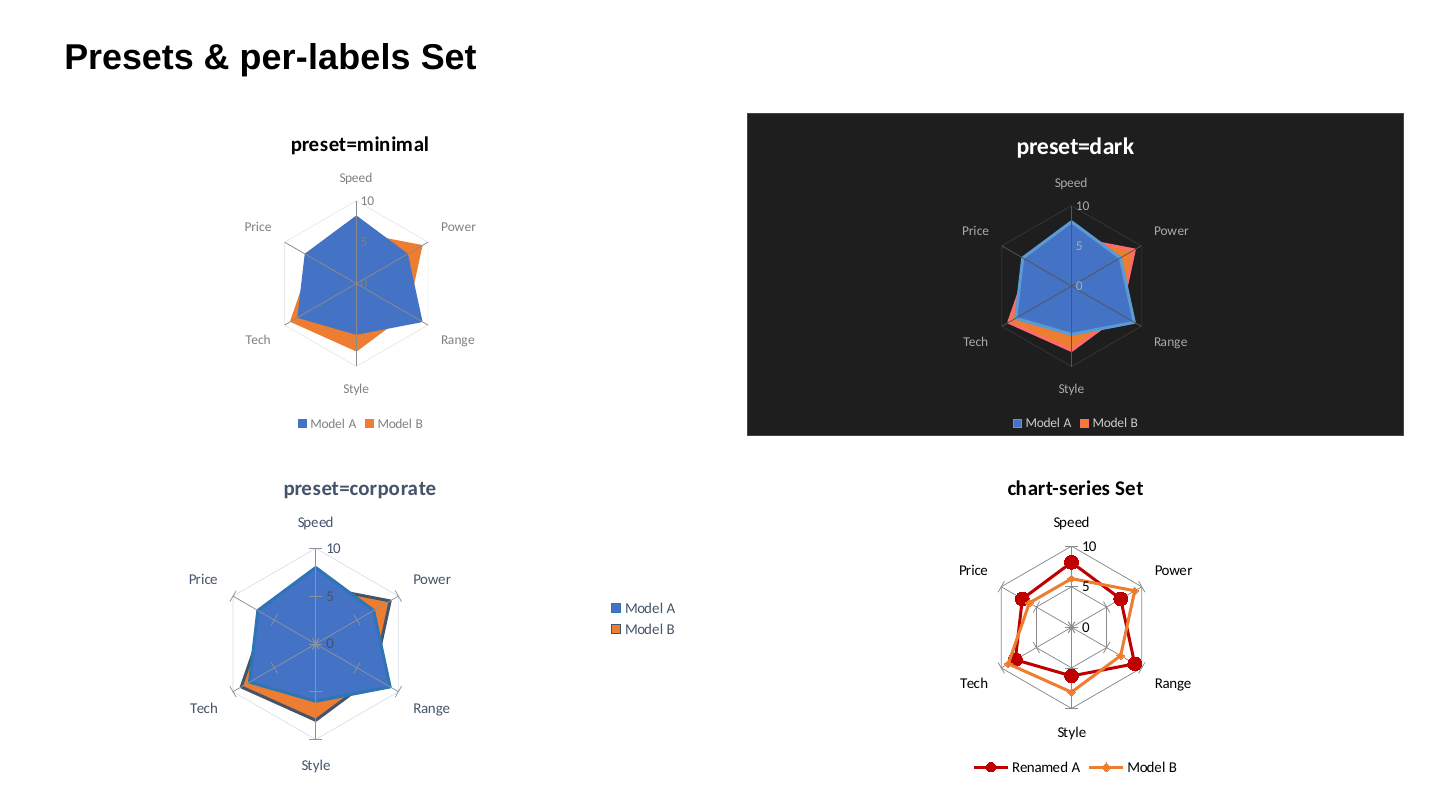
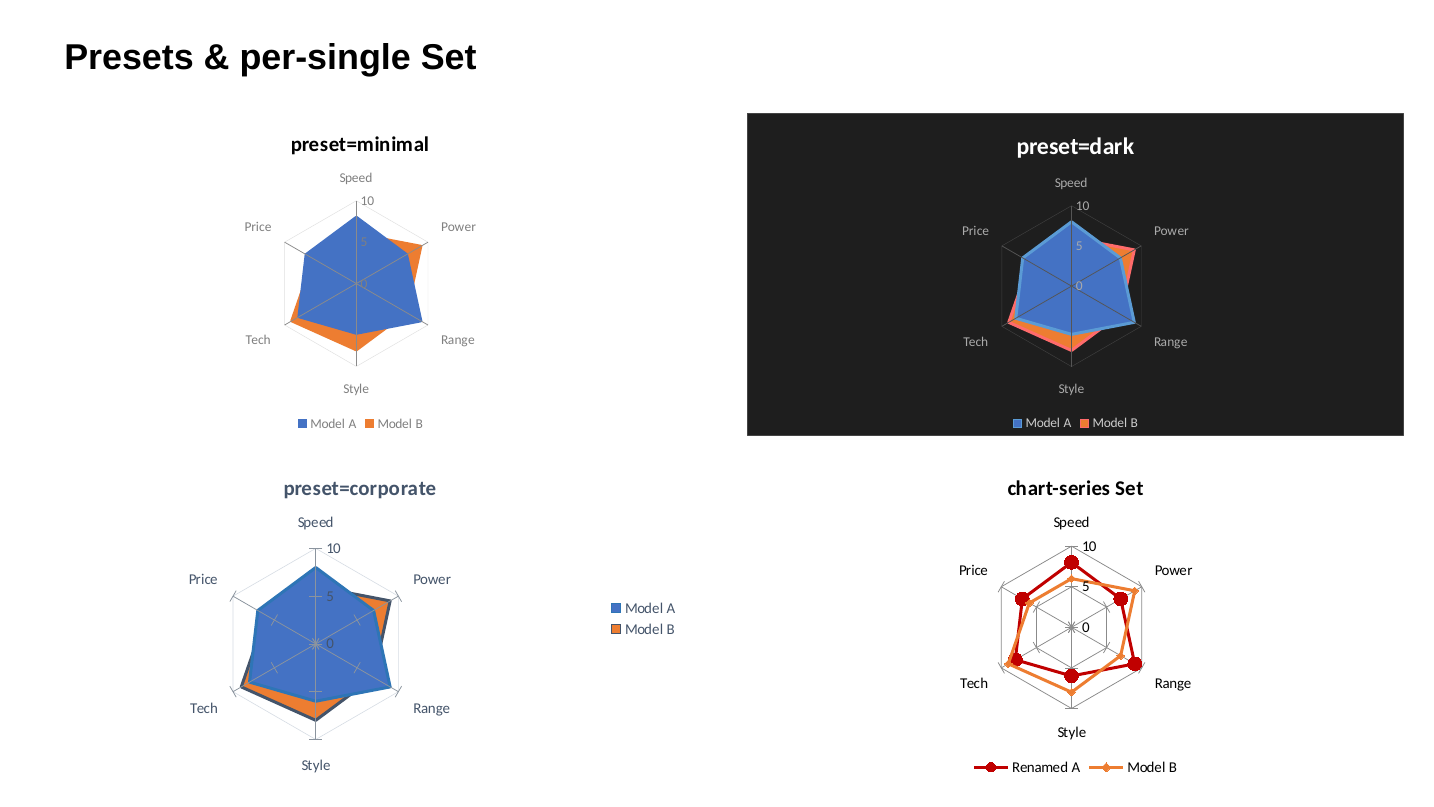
per-labels: per-labels -> per-single
